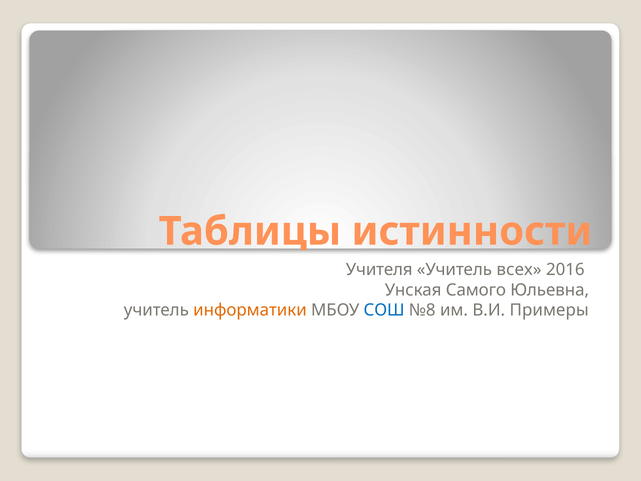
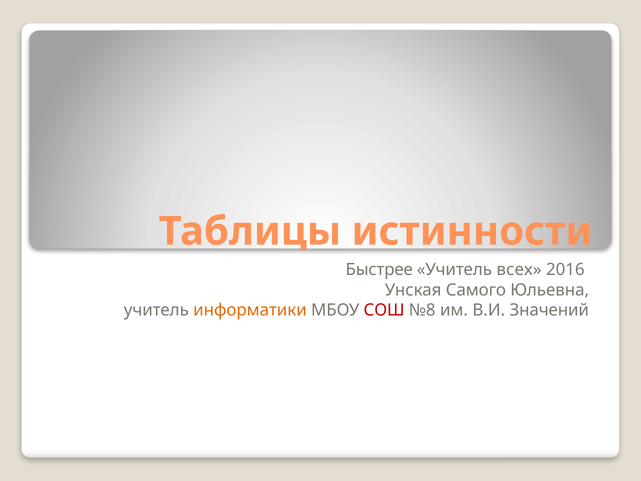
Учителя: Учителя -> Быстрее
СОШ colour: blue -> red
Примеры: Примеры -> Значений
